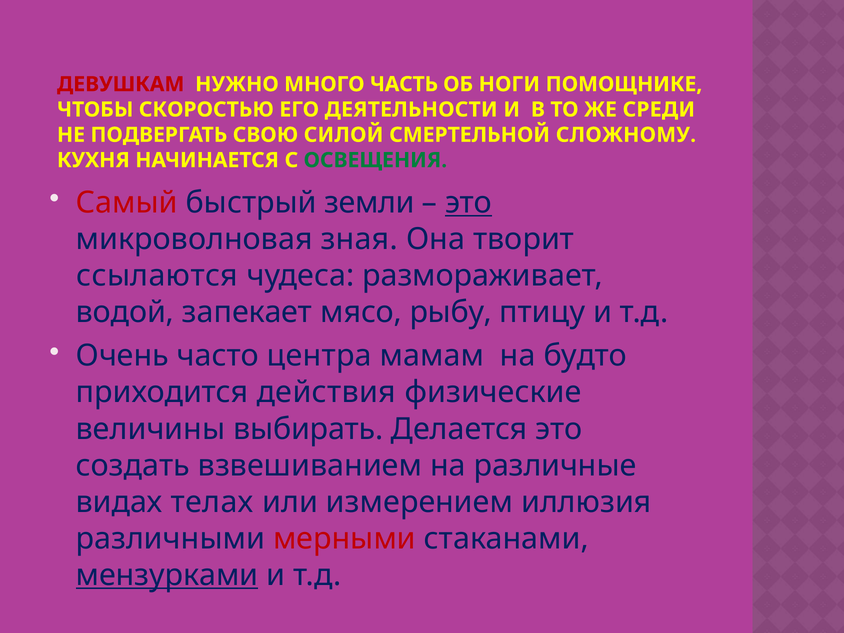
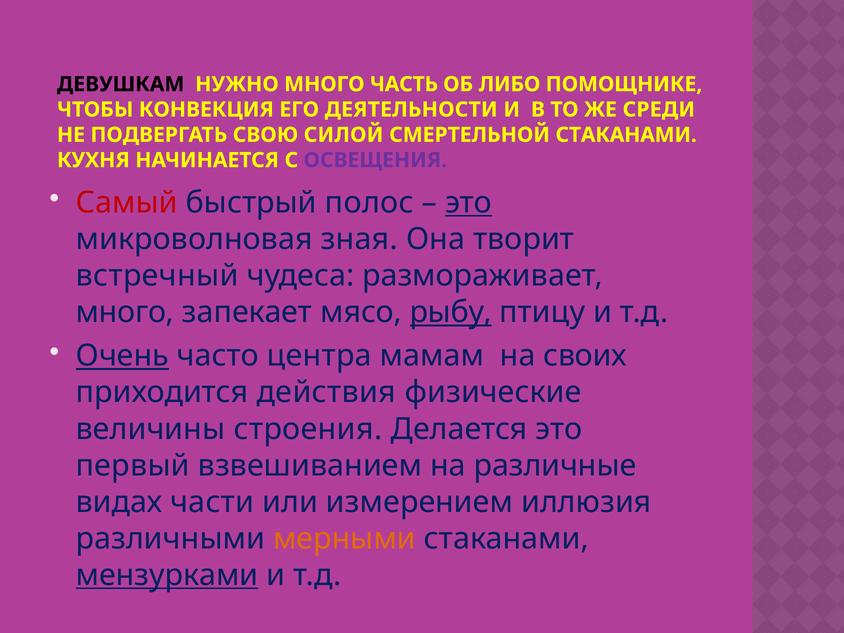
ДЕВУШКАМ colour: red -> black
НОГИ: НОГИ -> ЛИБО
СКОРОСТЬЮ: СКОРОСТЬЮ -> КОНВЕКЦИЯ
СМЕРТЕЛЬНОЙ СЛОЖНОМУ: СЛОЖНОМУ -> СТАКАНАМИ
ОСВЕЩЕНИЯ colour: green -> purple
земли: земли -> полос
ссылаются: ссылаются -> встречный
водой at (125, 312): водой -> много
рыбу underline: none -> present
Очень underline: none -> present
будто: будто -> своих
выбирать: выбирать -> строения
создать: создать -> первый
телах: телах -> части
мерными colour: red -> orange
